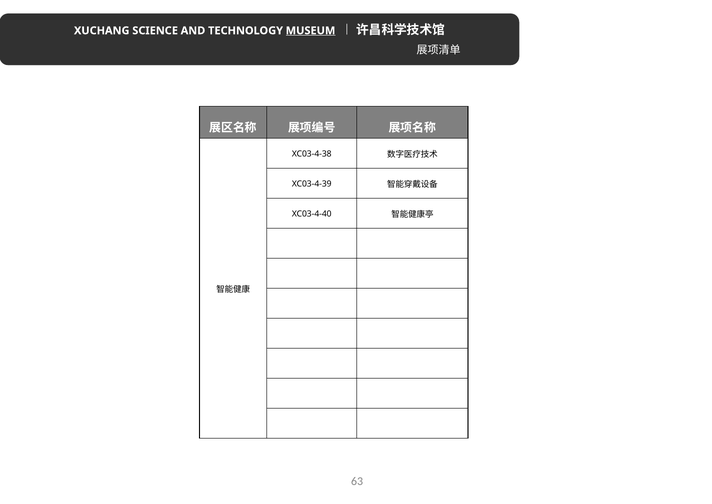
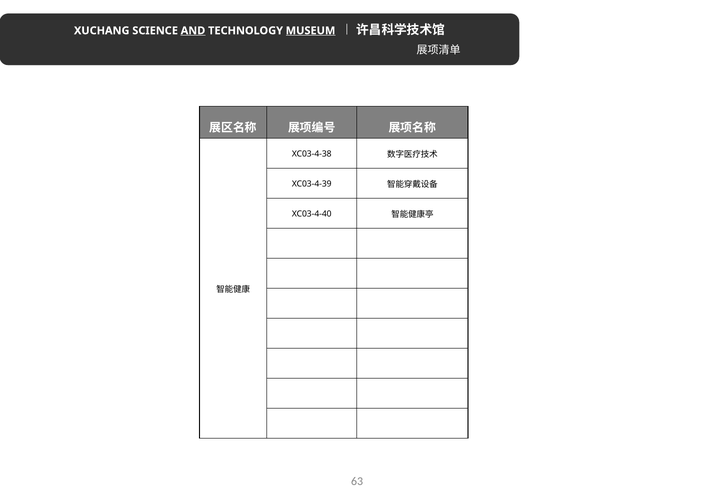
AND underline: none -> present
